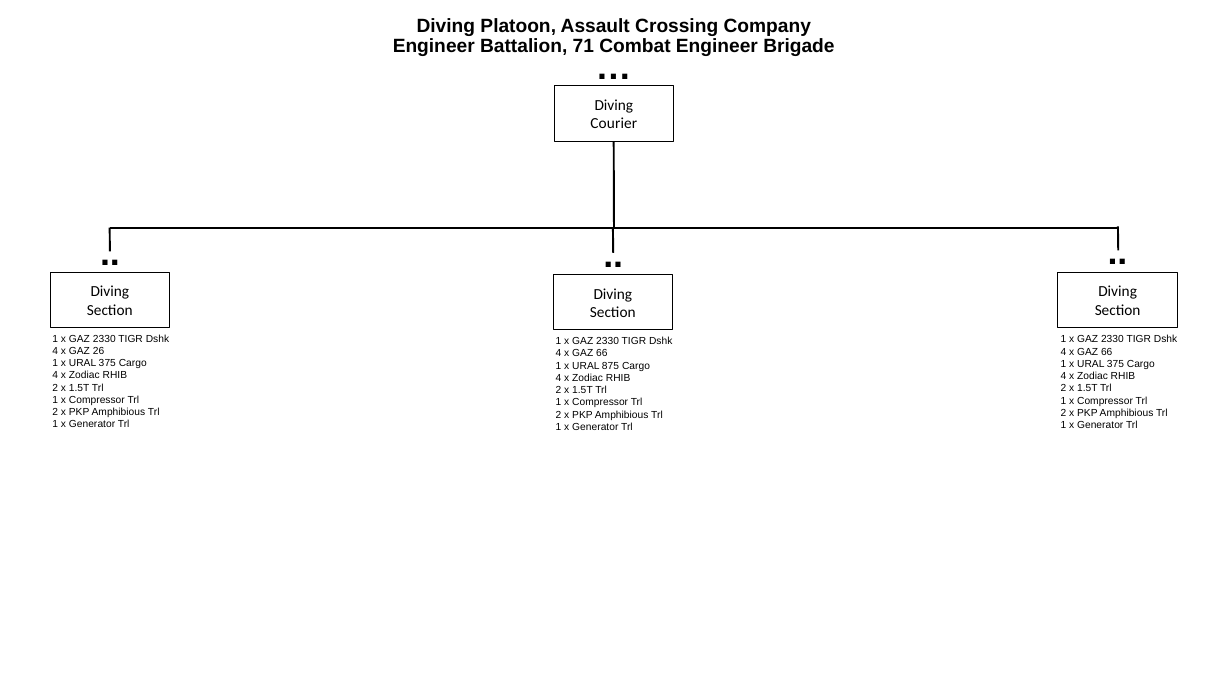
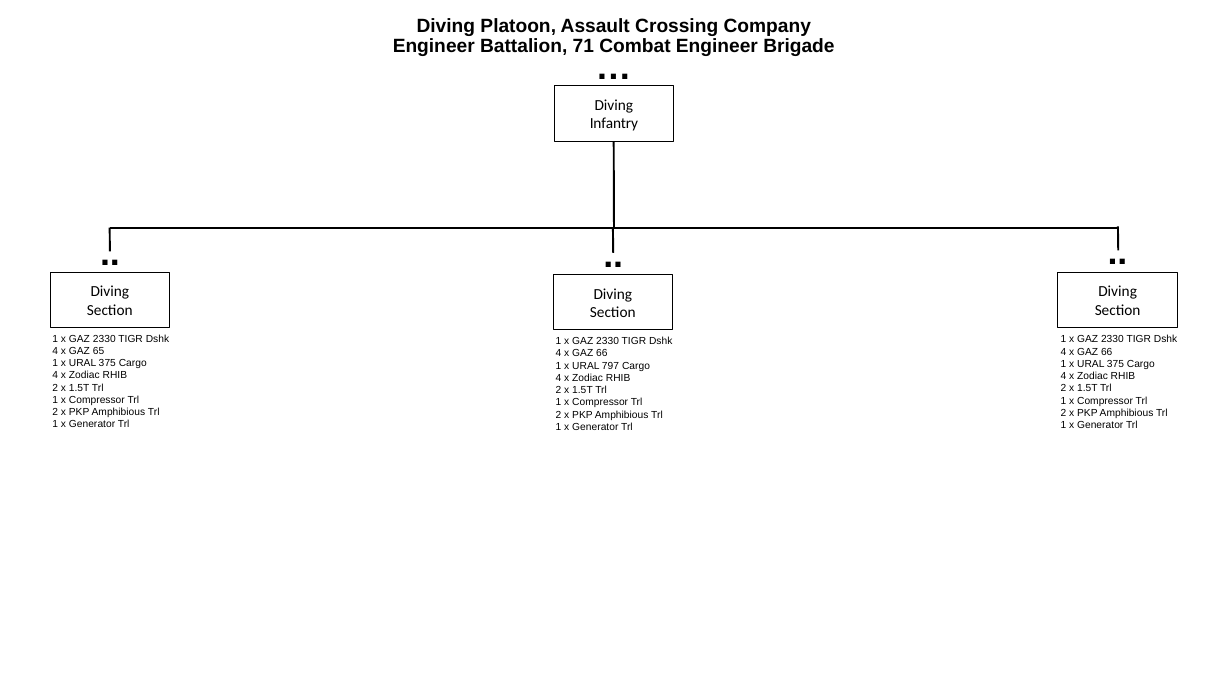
Courier: Courier -> Infantry
26: 26 -> 65
875: 875 -> 797
